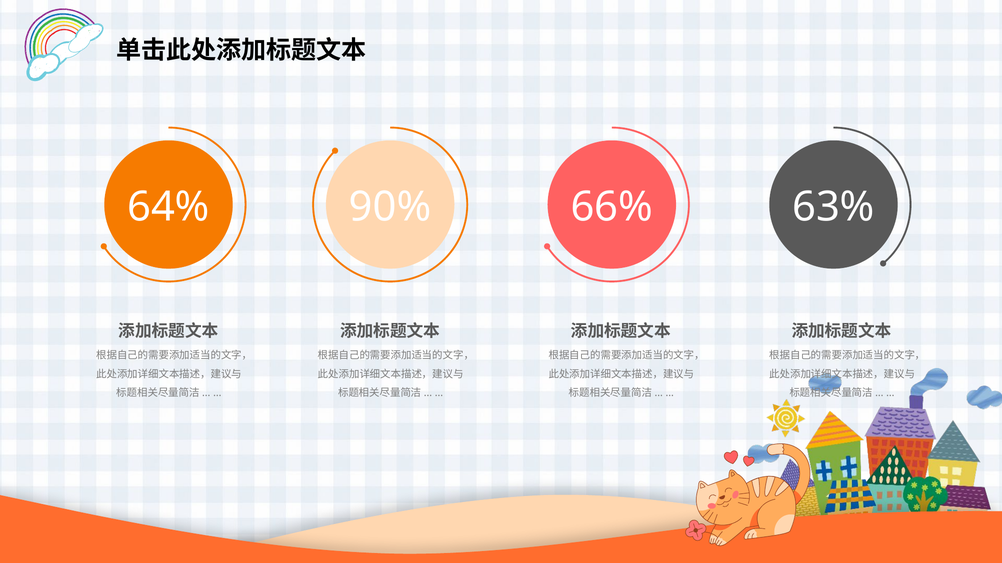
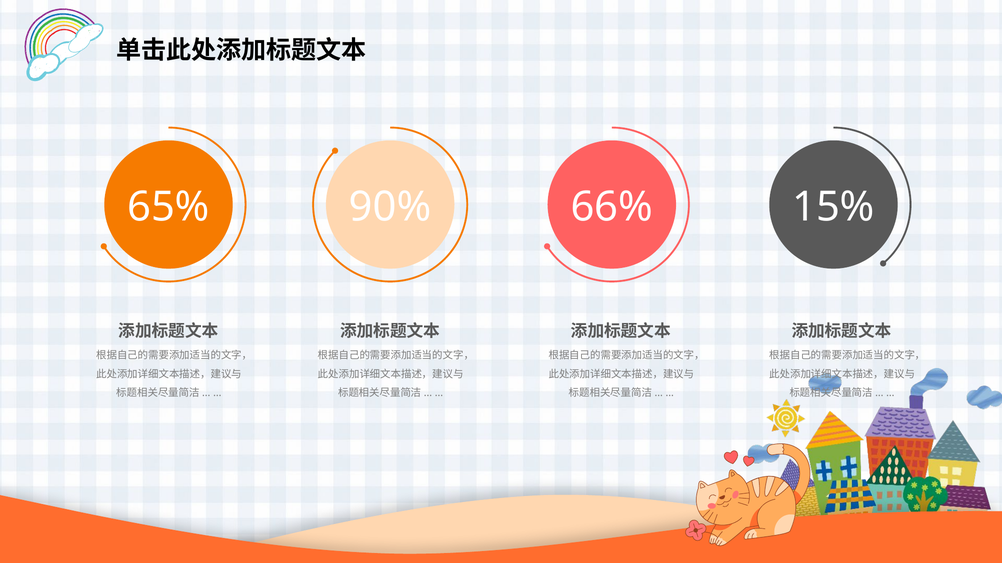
64%: 64% -> 65%
63%: 63% -> 15%
